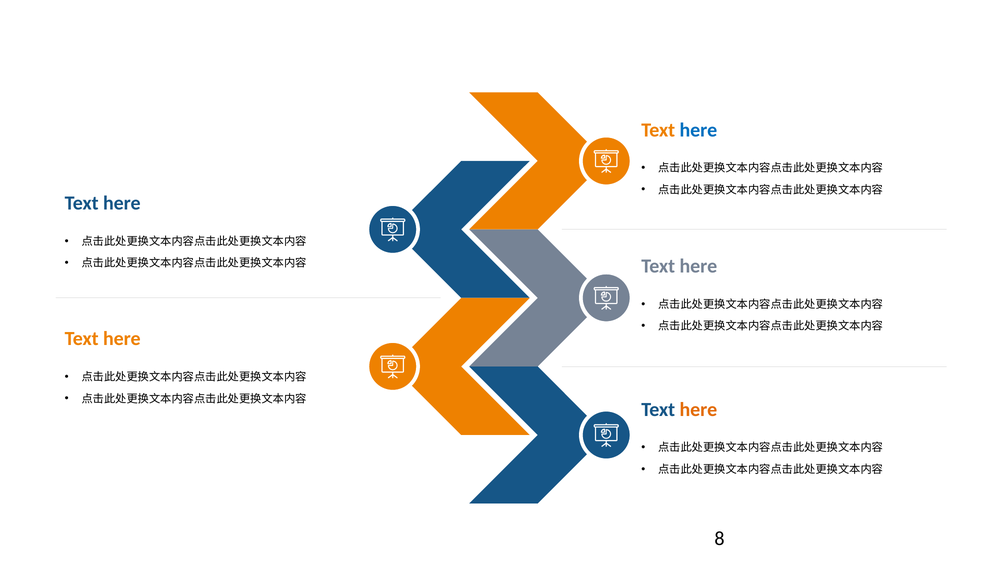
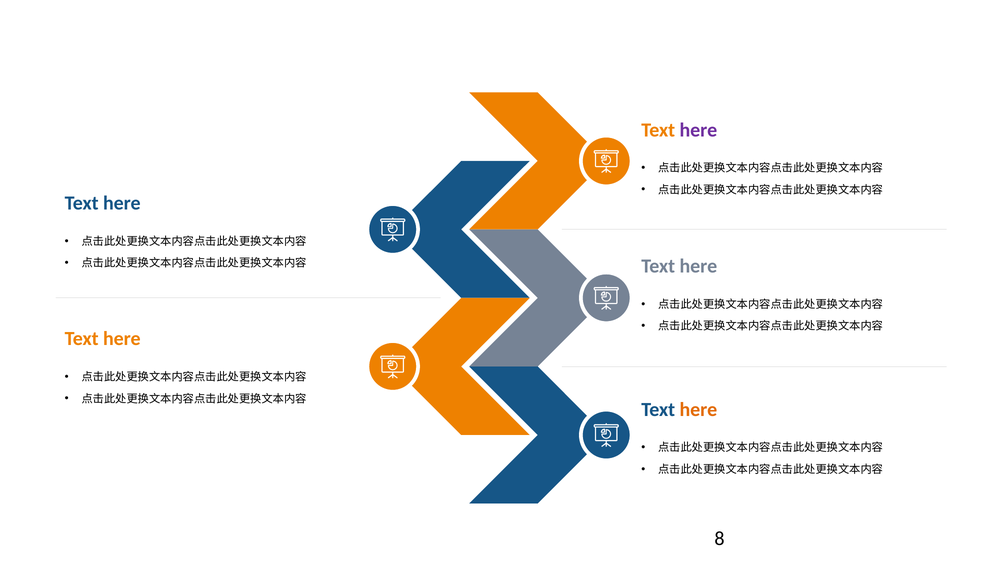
here at (698, 130) colour: blue -> purple
